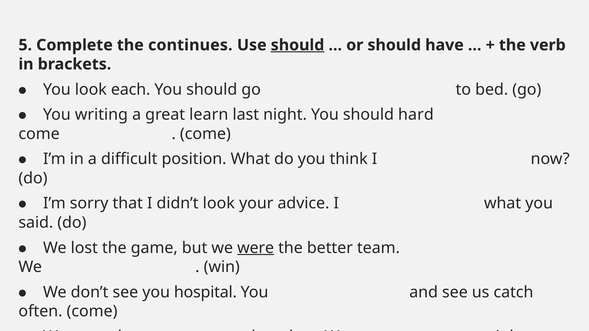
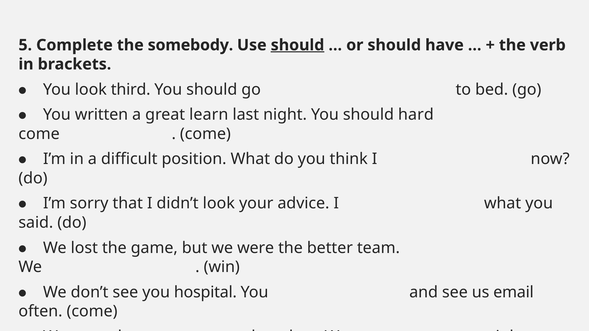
continues: continues -> somebody
each: each -> third
writing: writing -> written
were underline: present -> none
catch: catch -> email
